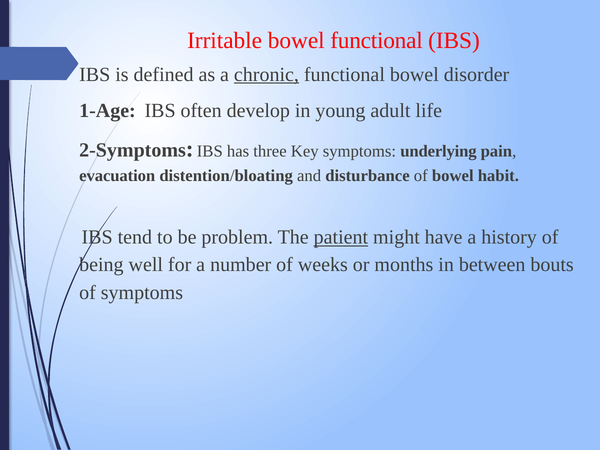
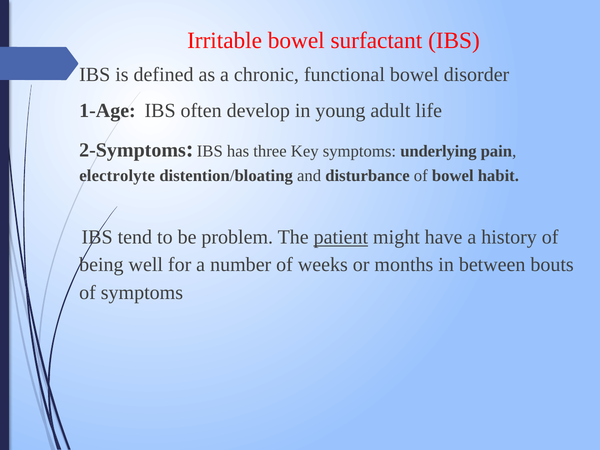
bowel functional: functional -> surfactant
chronic underline: present -> none
evacuation: evacuation -> electrolyte
